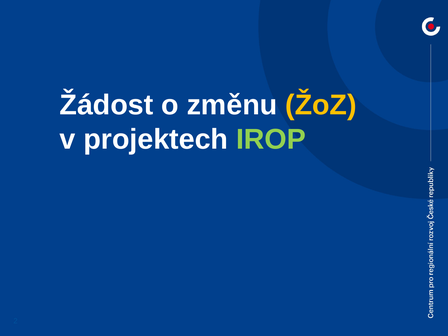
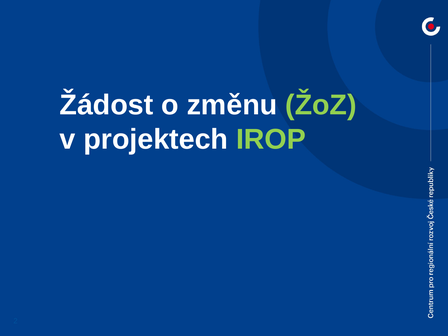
ŽoZ colour: yellow -> light green
